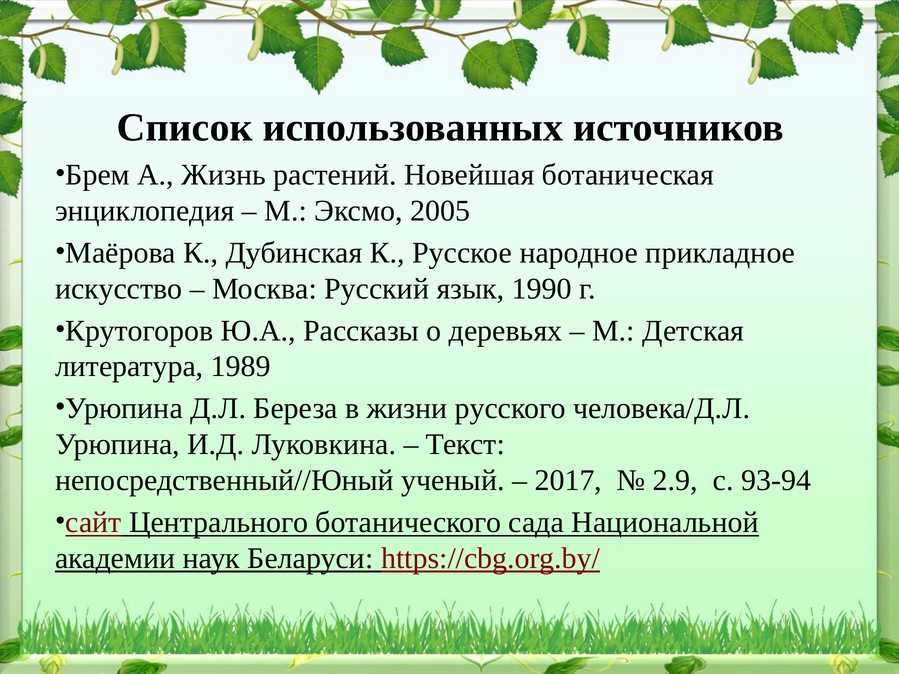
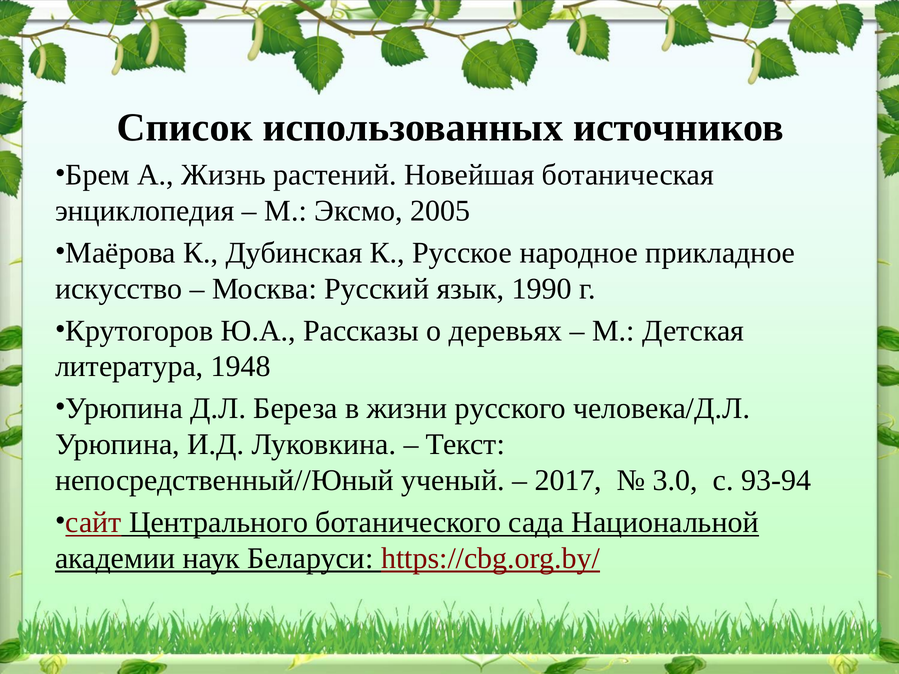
1989: 1989 -> 1948
2.9: 2.9 -> 3.0
